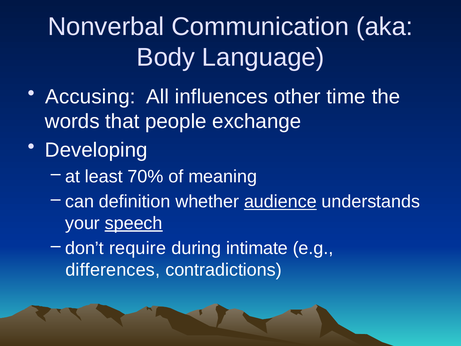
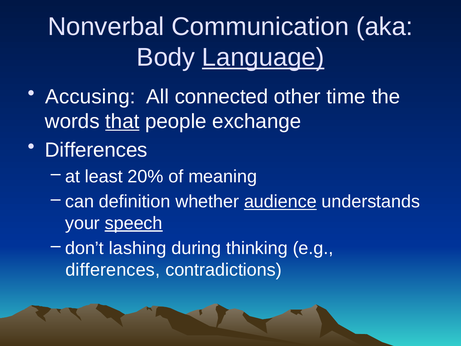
Language underline: none -> present
influences: influences -> connected
that underline: none -> present
Developing at (96, 150): Developing -> Differences
70%: 70% -> 20%
require: require -> lashing
intimate: intimate -> thinking
